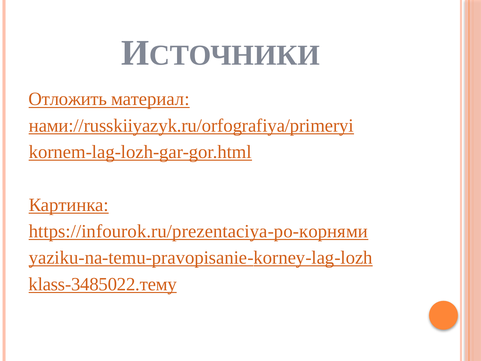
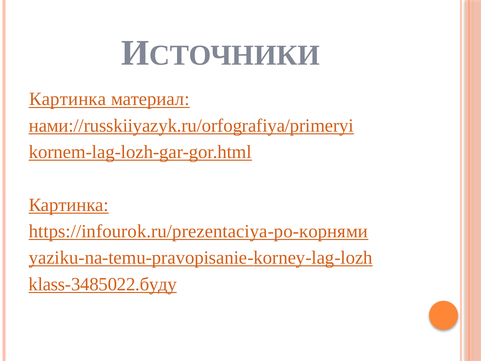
Отложить at (68, 99): Отложить -> Картинка
klass-3485022.тему: klass-3485022.тему -> klass-3485022.буду
